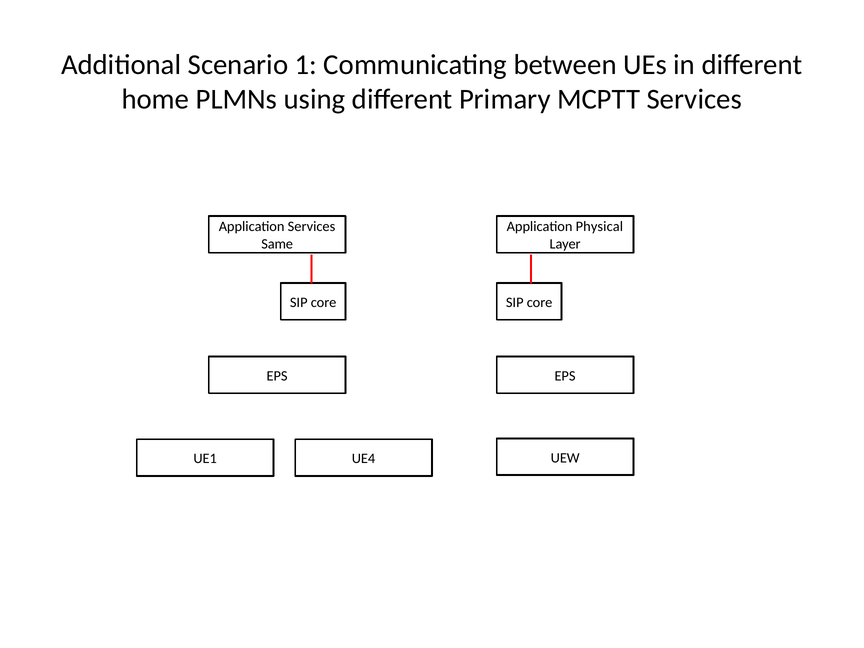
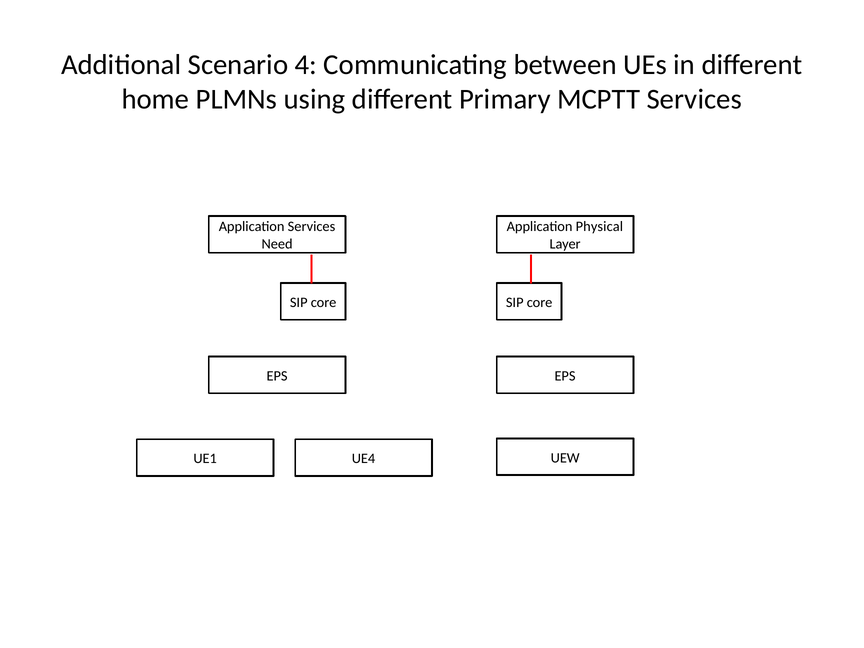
1: 1 -> 4
Same: Same -> Need
